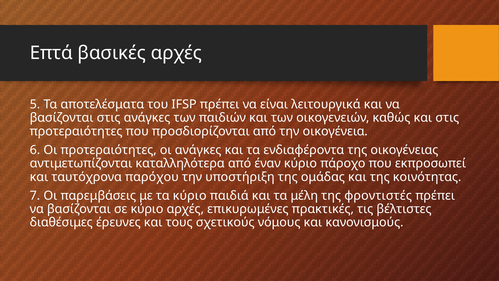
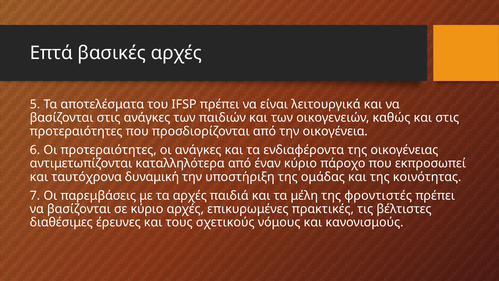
παρόχου: παρόχου -> δυναμική
τα κύριο: κύριο -> αρχές
